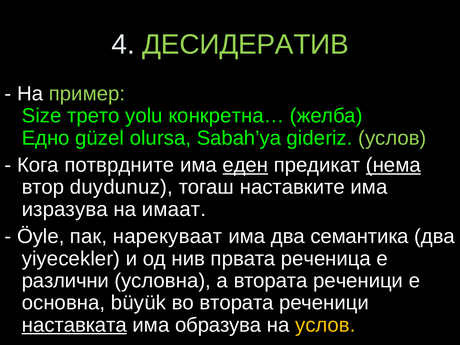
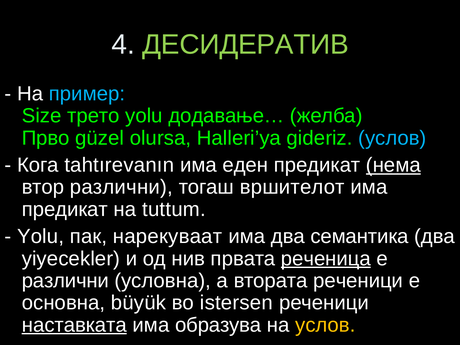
пример colour: light green -> light blue
конкретна…: конкретна… -> додавање…
Едно: Едно -> Прво
Sabah’ya: Sabah’ya -> Halleri’ya
услов at (392, 138) colour: light green -> light blue
потврдните: потврдните -> tahtırevanın
еден underline: present -> none
втор duydunuz: duydunuz -> различни
наставките: наставките -> вршителот
изразува at (65, 209): изразува -> предикат
имаат: имаат -> tuttum
Öyle at (41, 237): Öyle -> Yolu
реченица underline: none -> present
во втората: втората -> istersen
